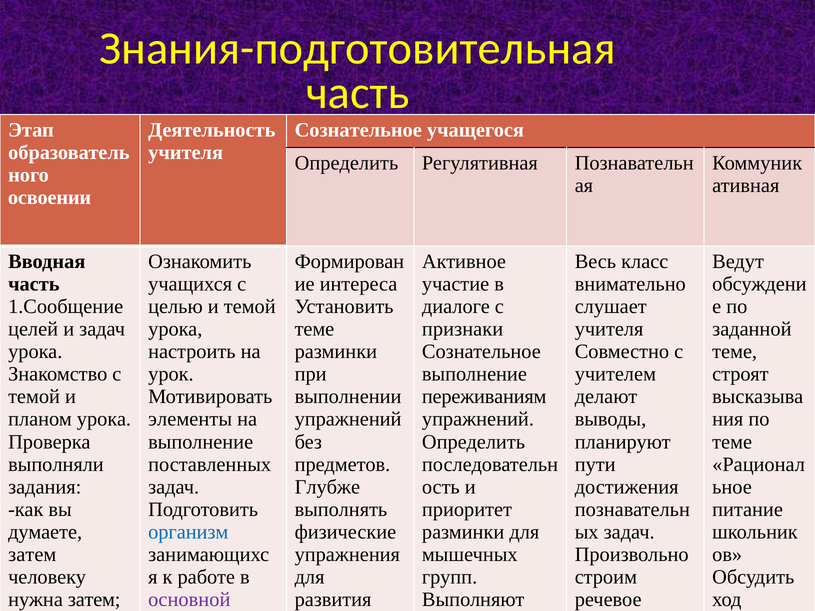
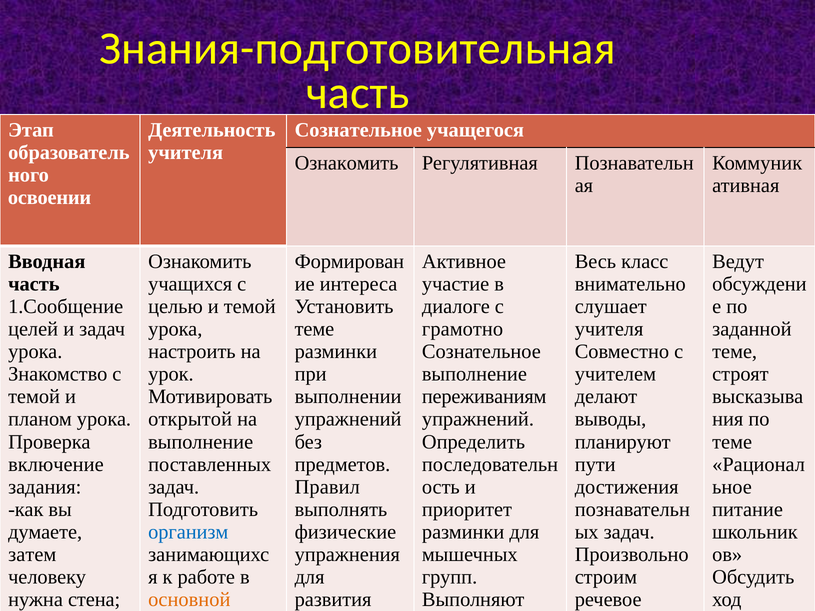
Определить at (346, 163): Определить -> Ознакомить
признаки: признаки -> грамотно
элементы: элементы -> открытой
выполняли: выполняли -> включение
Глубже at (327, 487): Глубже -> Правил
нужна затем: затем -> стена
основной colour: purple -> orange
